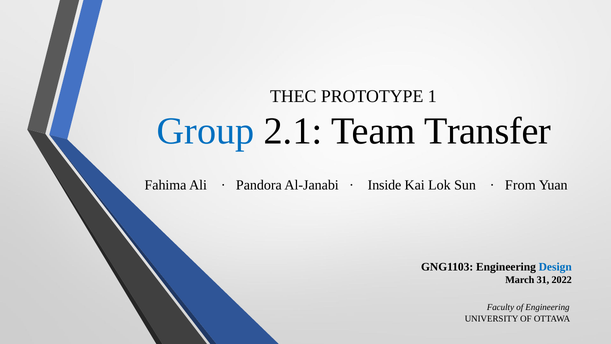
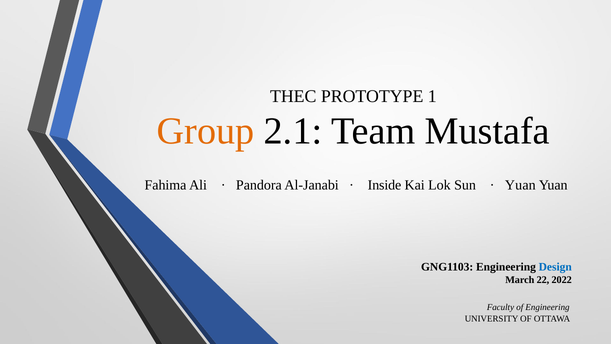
Group colour: blue -> orange
Transfer: Transfer -> Mustafa
From at (520, 185): From -> Yuan
31: 31 -> 22
